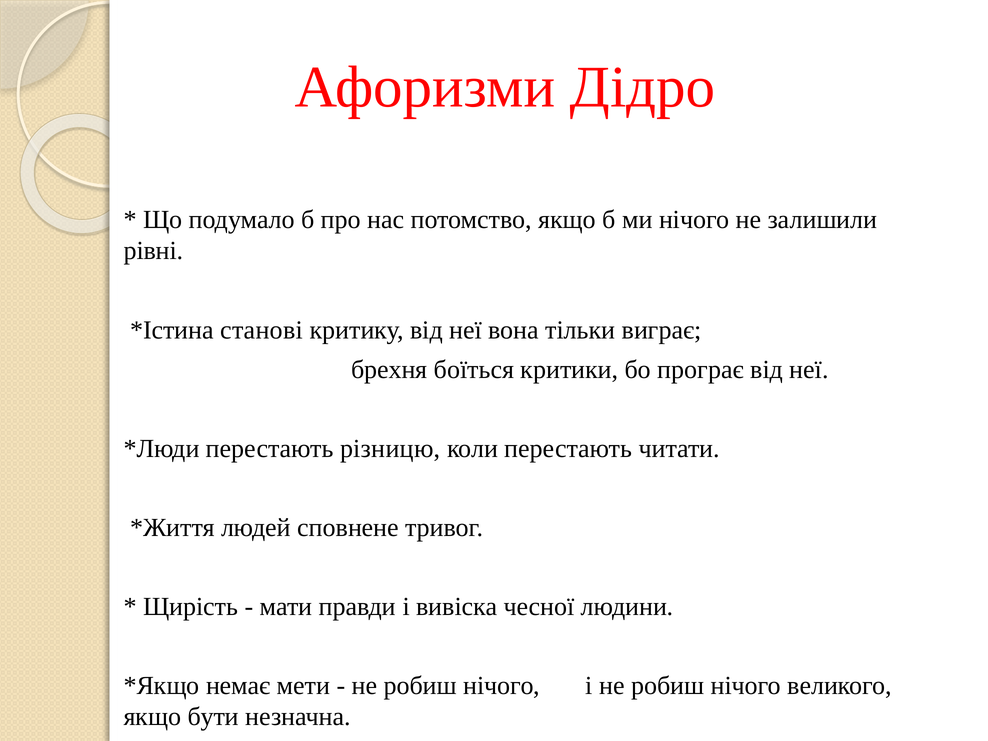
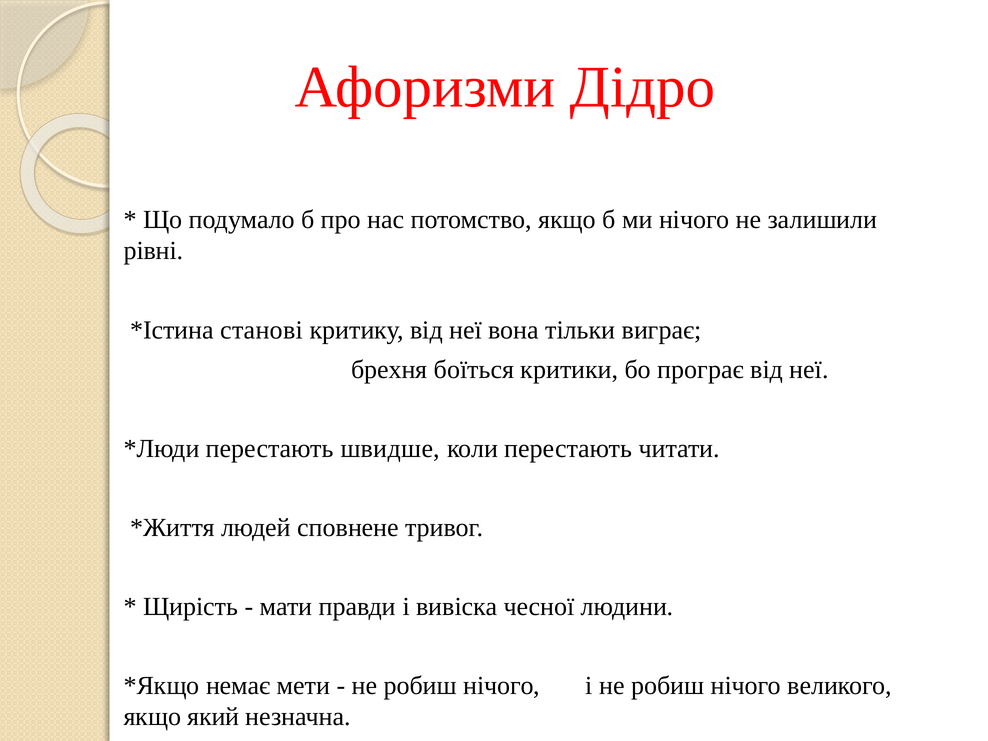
різницю: різницю -> швидше
бути: бути -> який
